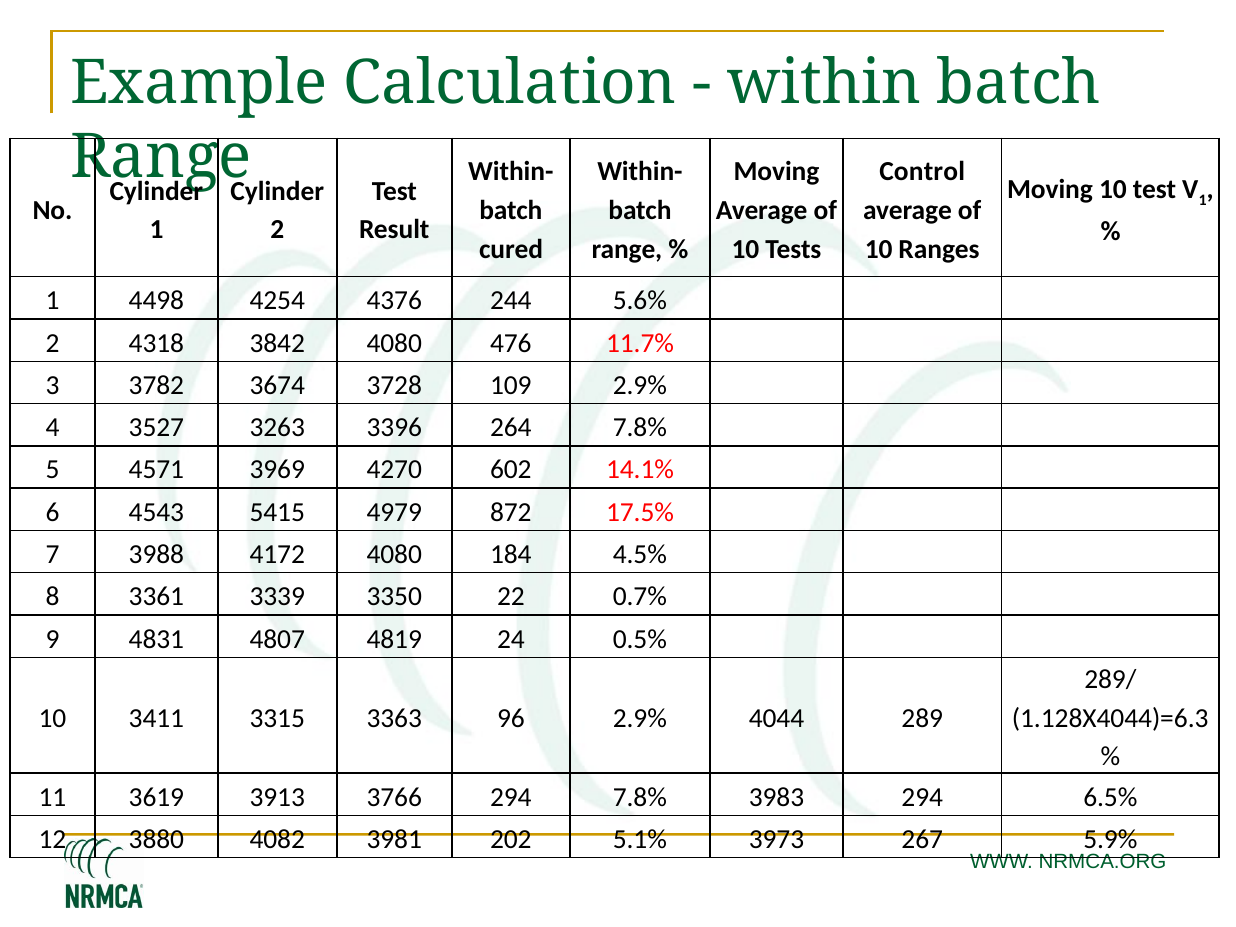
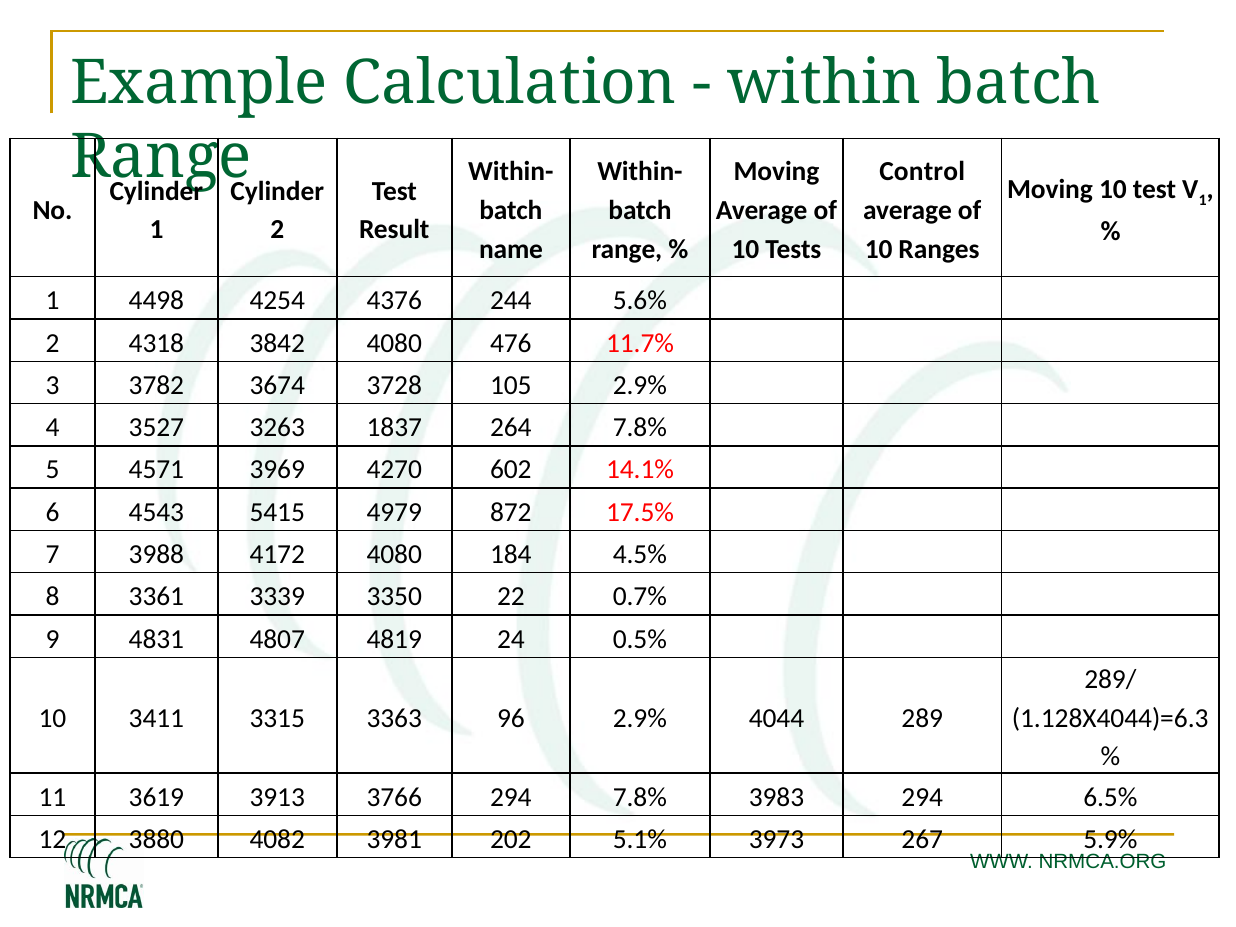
cured: cured -> name
109: 109 -> 105
3396: 3396 -> 1837
